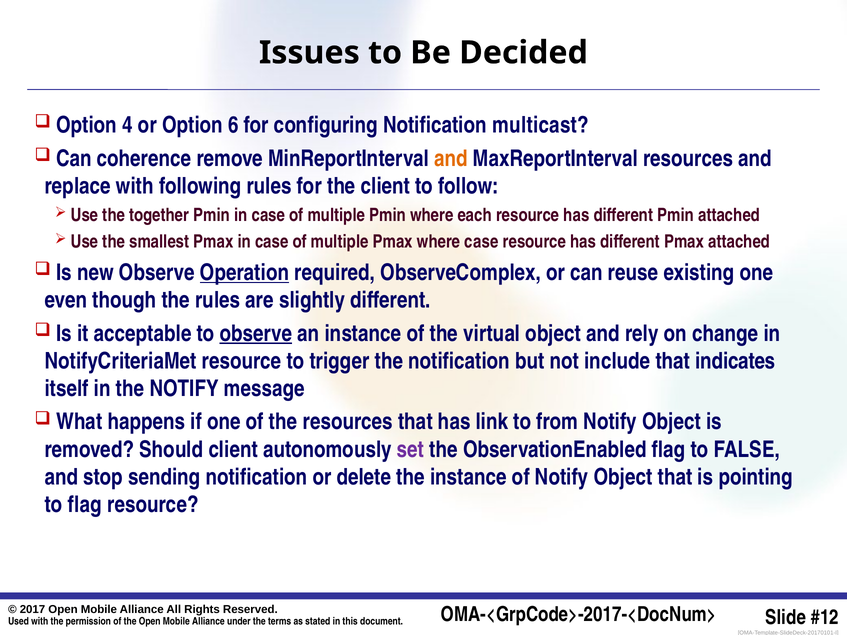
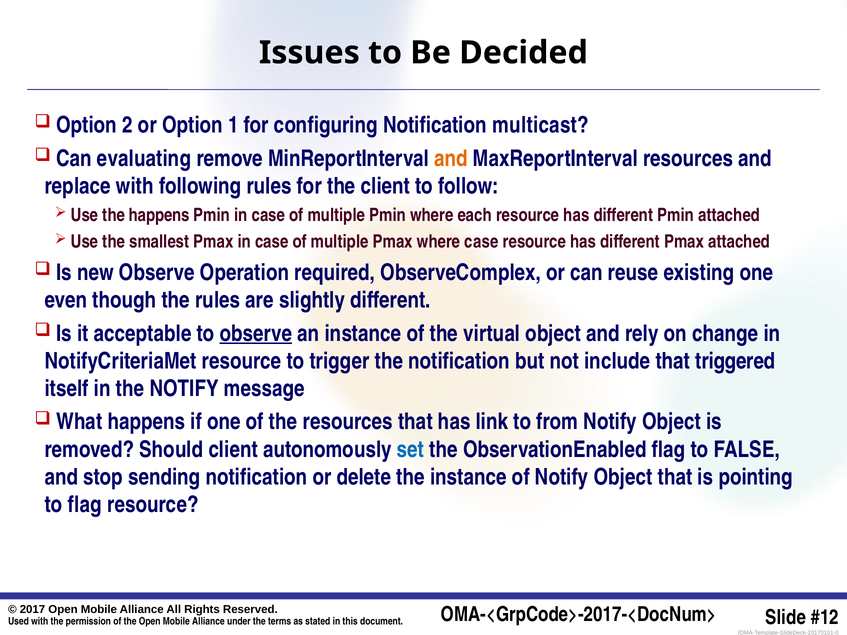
4: 4 -> 2
6: 6 -> 1
coherence: coherence -> evaluating
the together: together -> happens
Operation underline: present -> none
indicates: indicates -> triggered
set colour: purple -> blue
